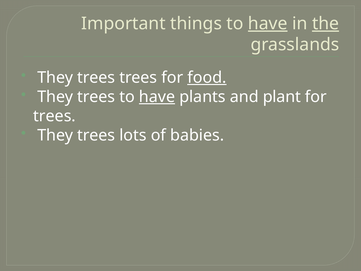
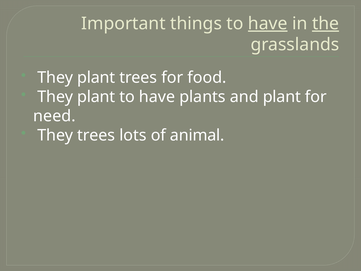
trees at (96, 78): trees -> plant
food underline: present -> none
trees at (96, 97): trees -> plant
have at (157, 97) underline: present -> none
trees at (54, 116): trees -> need
babies: babies -> animal
